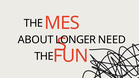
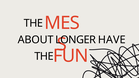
NEED: NEED -> HAVE
